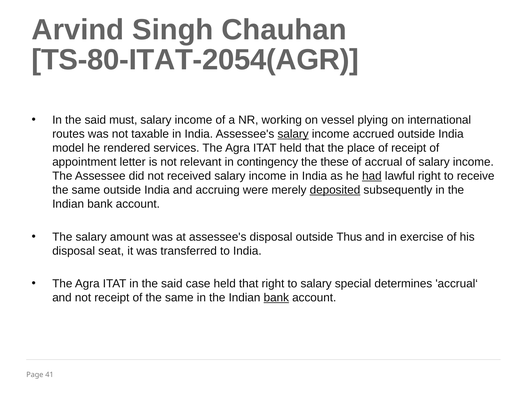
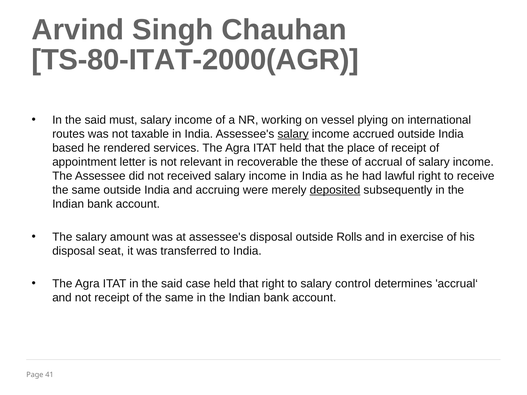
TS-80-ITAT-2054(AGR: TS-80-ITAT-2054(AGR -> TS-80-ITAT-2000(AGR
model: model -> based
contingency: contingency -> recoverable
had underline: present -> none
Thus: Thus -> Rolls
special: special -> control
bank at (276, 298) underline: present -> none
